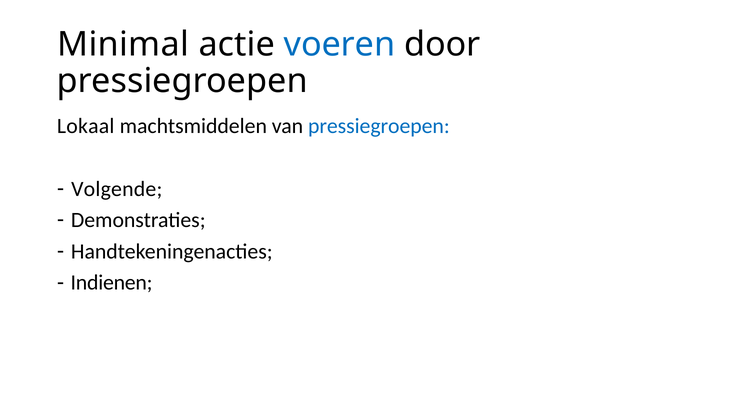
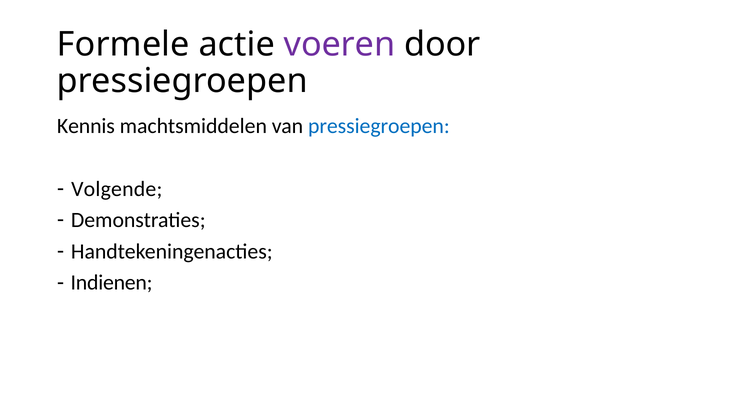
Minimal: Minimal -> Formele
voeren colour: blue -> purple
Lokaal: Lokaal -> Kennis
